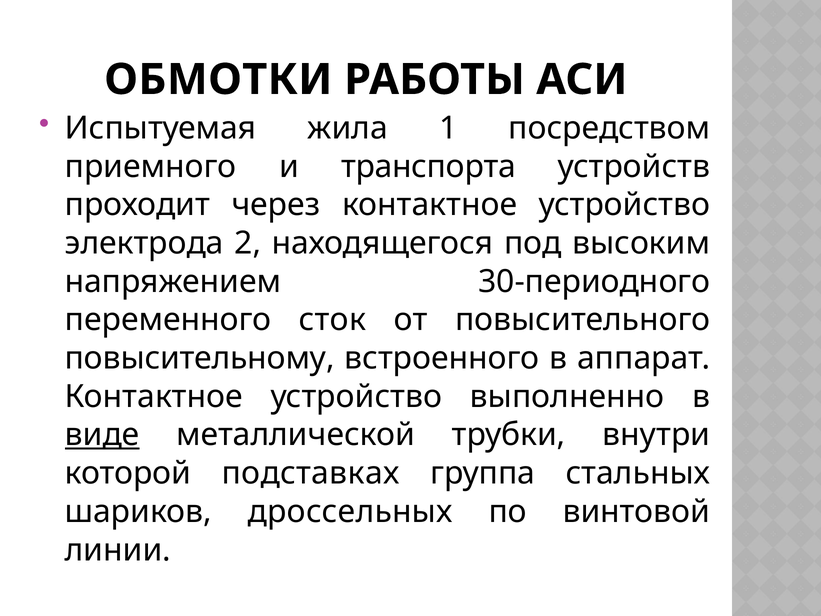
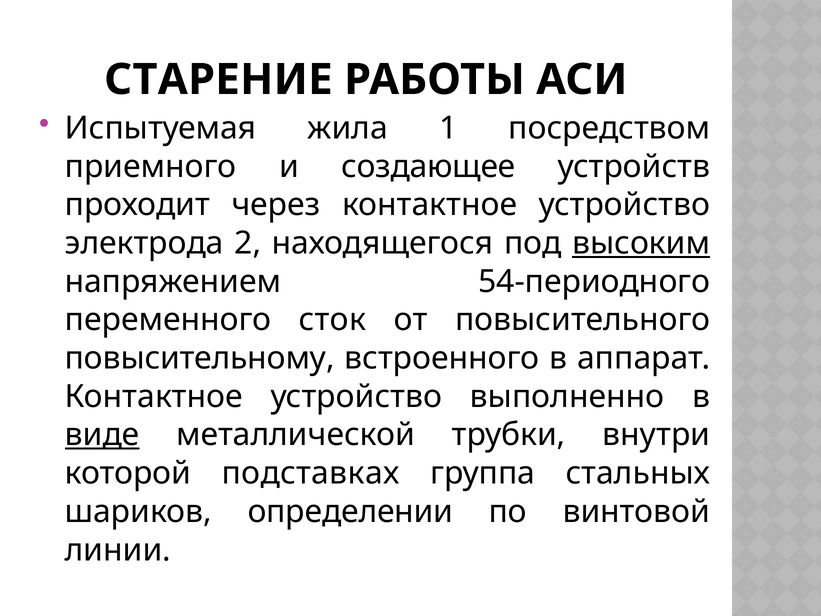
ОБМОТКИ: ОБМОТКИ -> СТАРЕНИЕ
транспорта: транспорта -> создающее
высоким underline: none -> present
30-периодного: 30-периодного -> 54-периодного
дроссельных: дроссельных -> определении
